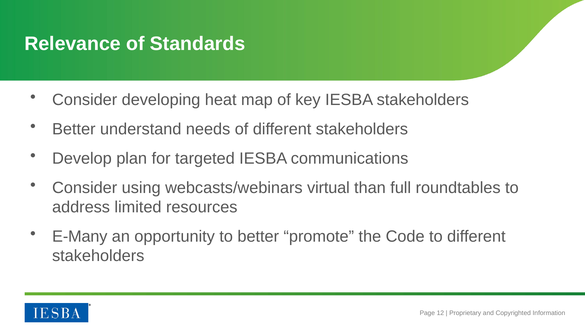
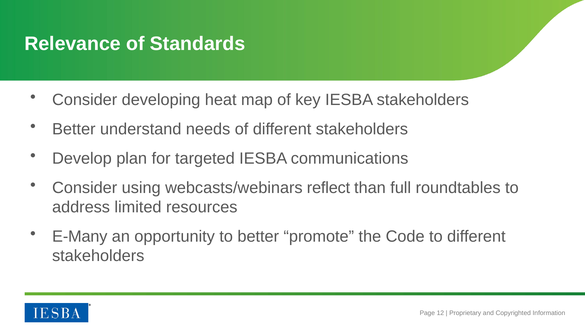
virtual: virtual -> reflect
